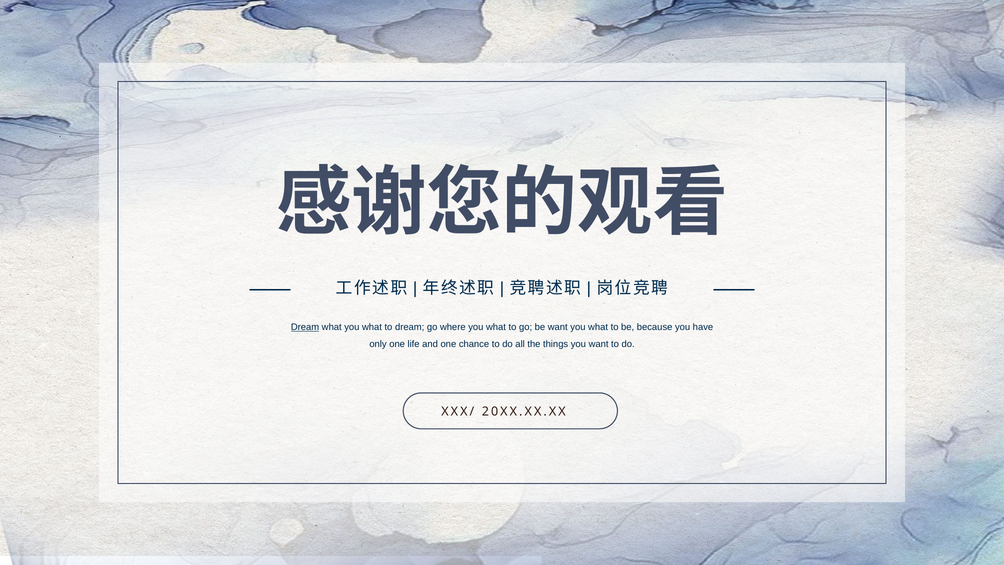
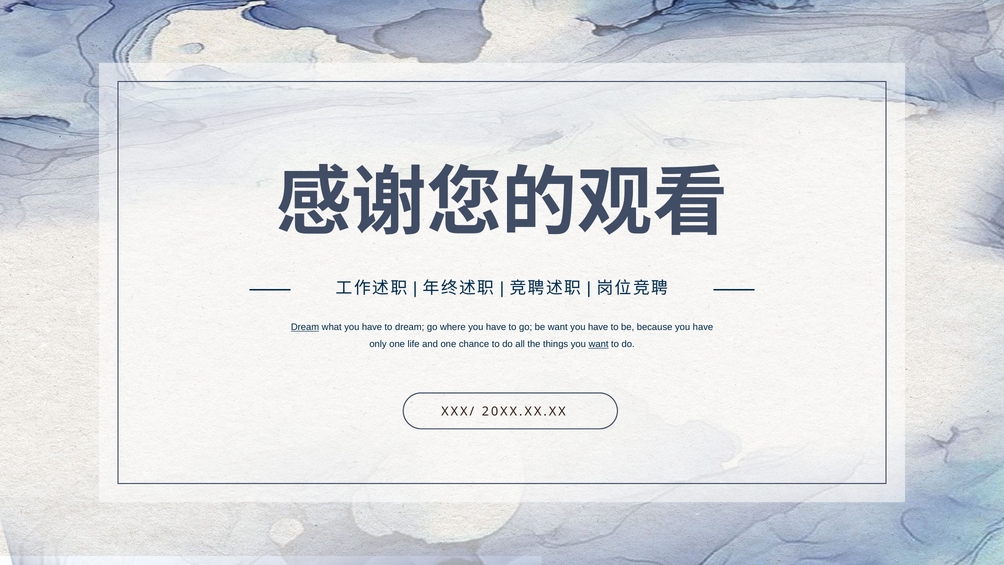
what you what: what -> have
where you what: what -> have
what at (598, 327): what -> have
want at (599, 344) underline: none -> present
